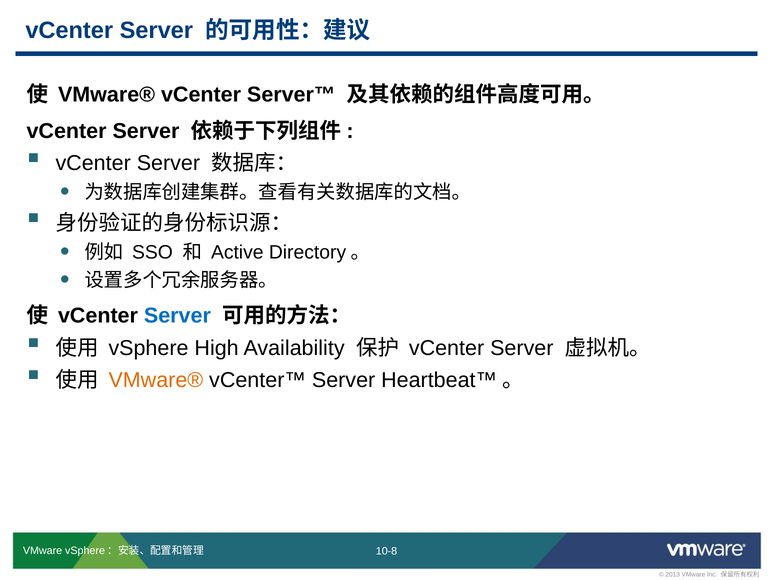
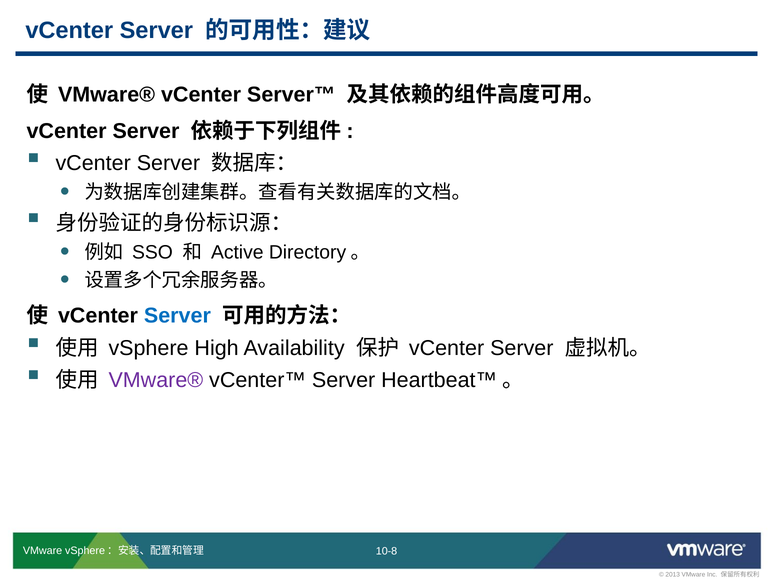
VMware® at (156, 380) colour: orange -> purple
